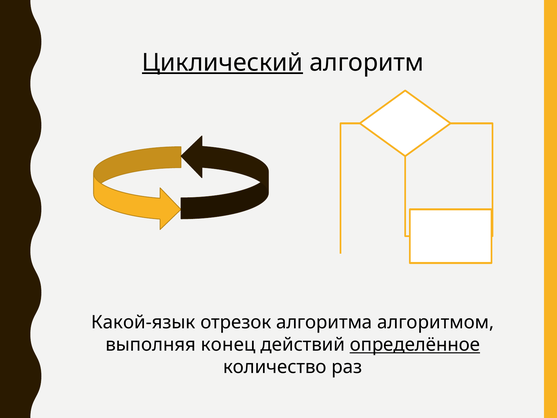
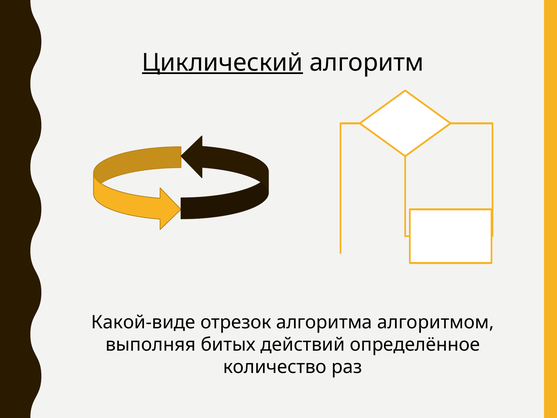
Какой-язык: Какой-язык -> Какой-виде
конец: конец -> битых
определённое underline: present -> none
